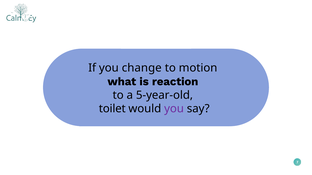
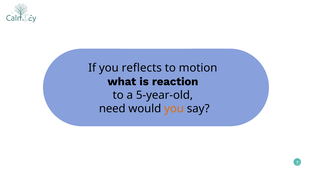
change: change -> reflects
toilet: toilet -> need
you at (174, 109) colour: purple -> orange
